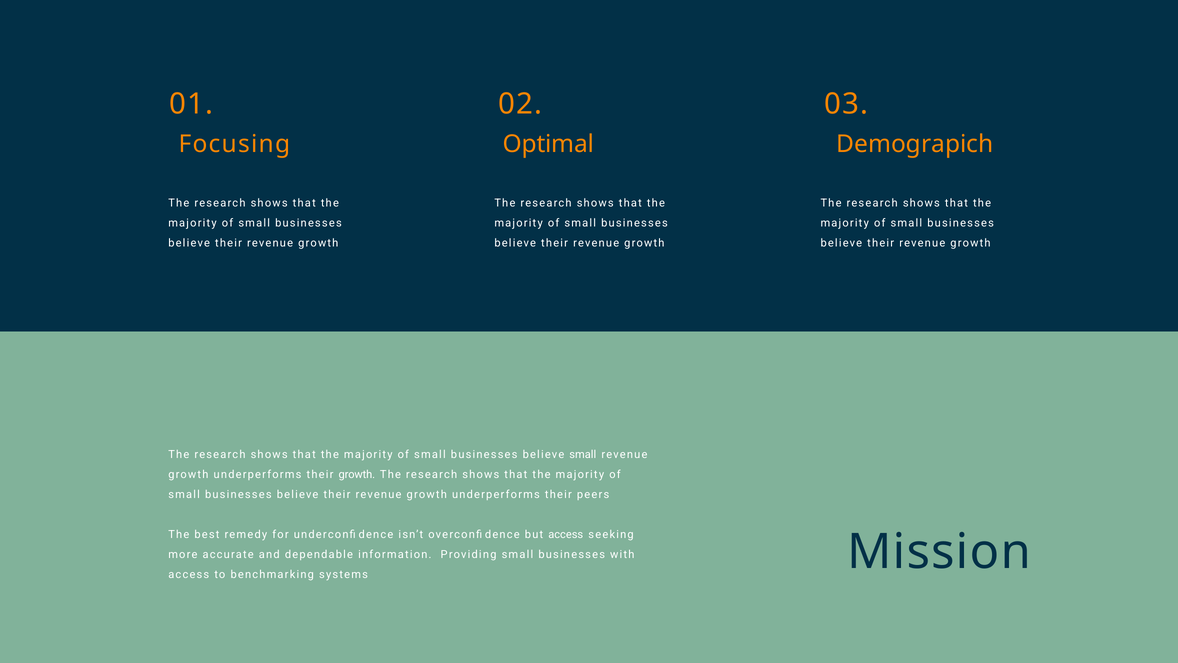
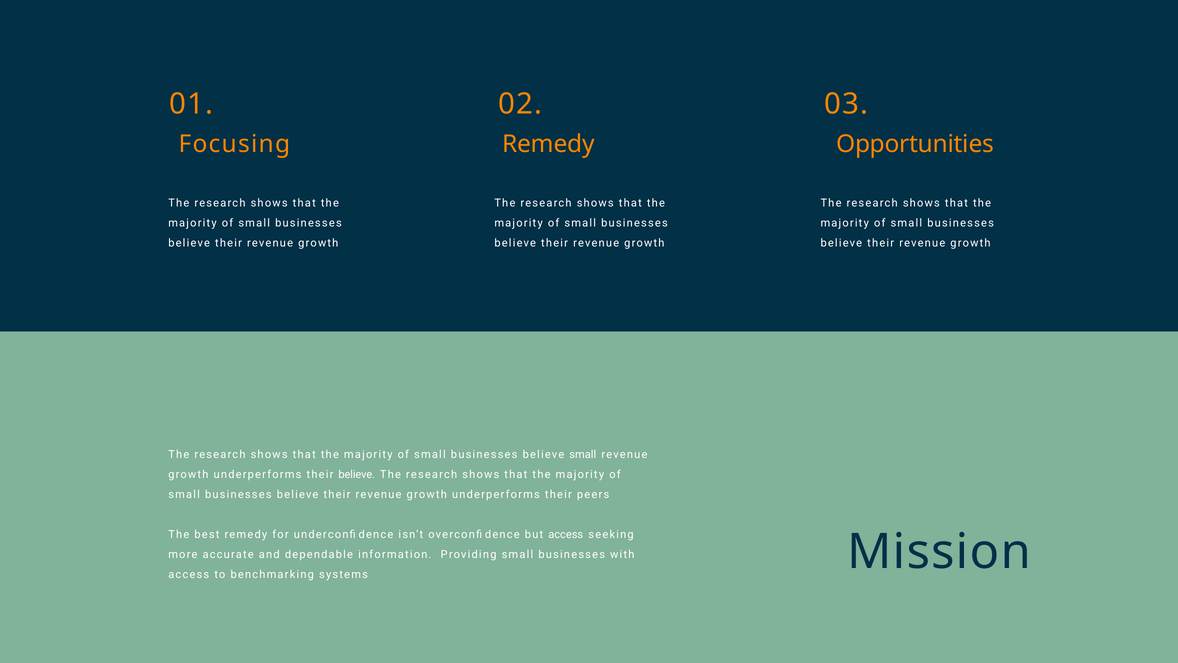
Optimal at (548, 144): Optimal -> Remedy
Demograpich: Demograpich -> Opportunities
their growth: growth -> believe
